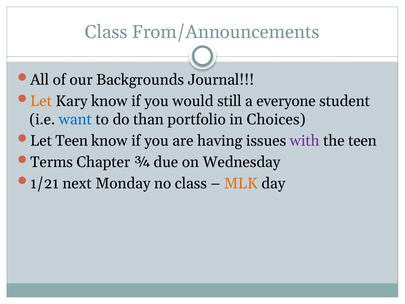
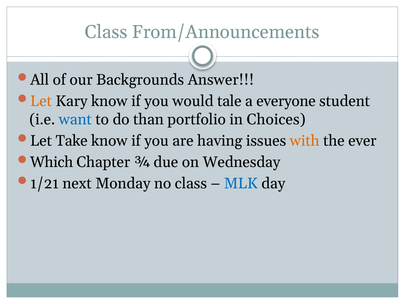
Journal: Journal -> Answer
still: still -> tale
Let Teen: Teen -> Take
with colour: purple -> orange
the teen: teen -> ever
Terms: Terms -> Which
MLK colour: orange -> blue
